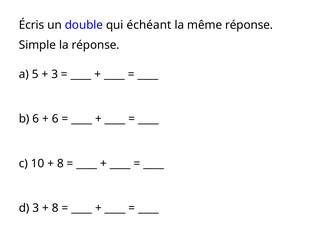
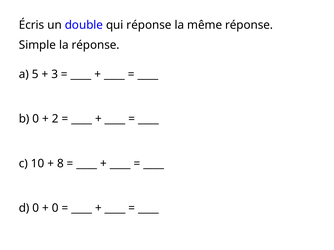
qui échéant: échéant -> réponse
b 6: 6 -> 0
6 at (55, 119): 6 -> 2
d 3: 3 -> 0
8 at (55, 208): 8 -> 0
